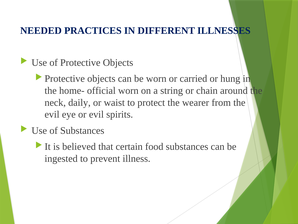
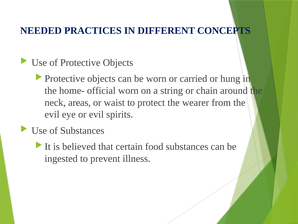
ILLNESSES: ILLNESSES -> CONCEPTS
daily: daily -> areas
